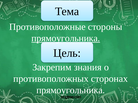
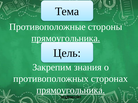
прямоугольника at (71, 91) underline: none -> present
